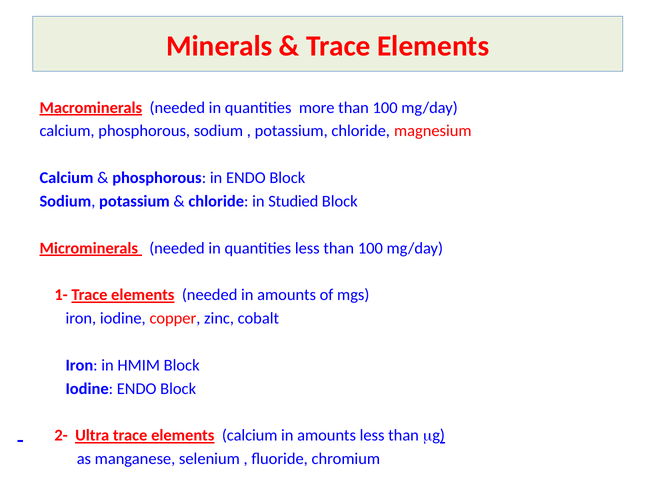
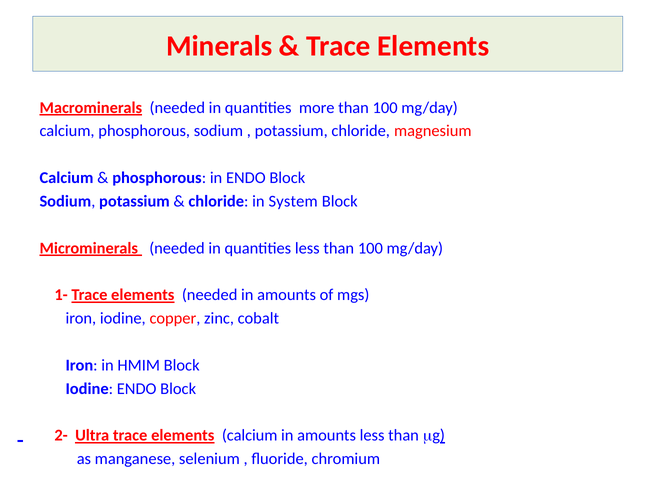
Studied: Studied -> System
